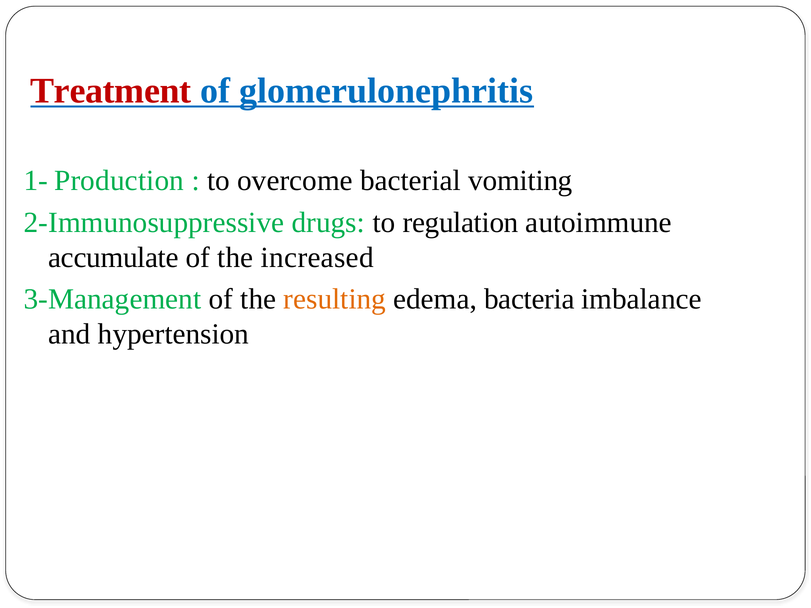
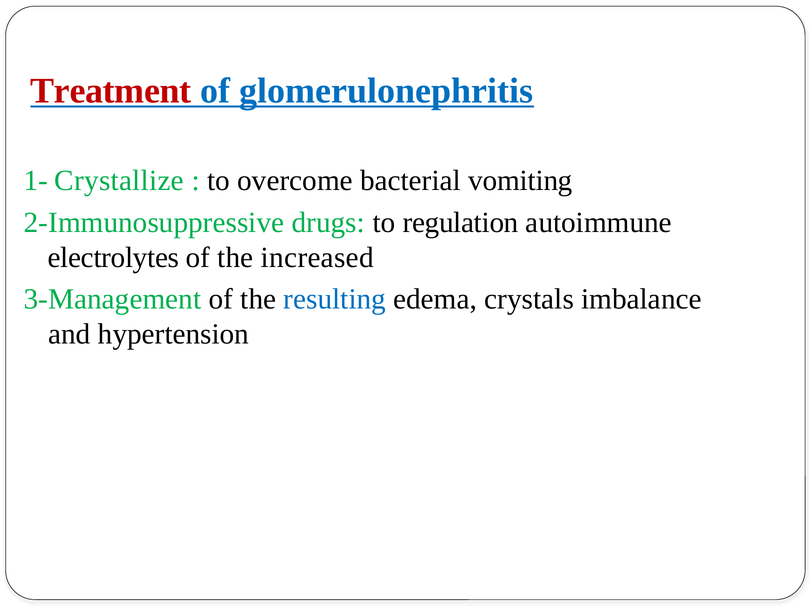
Production: Production -> Crystallize
accumulate: accumulate -> electrolytes
resulting colour: orange -> blue
bacteria: bacteria -> crystals
